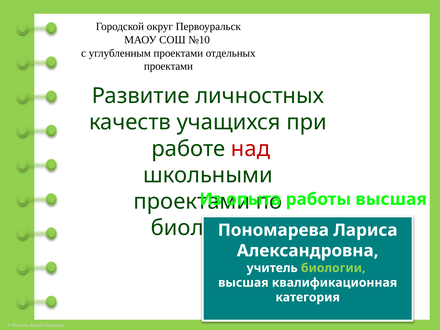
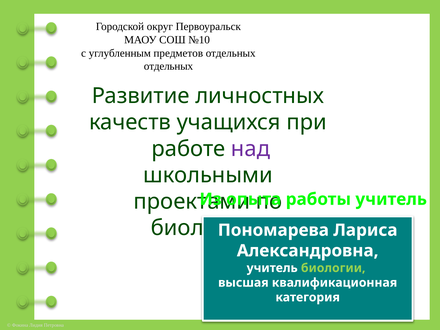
углубленным проектами: проектами -> предметов
проектами at (168, 66): проектами -> отдельных
над colour: red -> purple
работы высшая: высшая -> учитель
